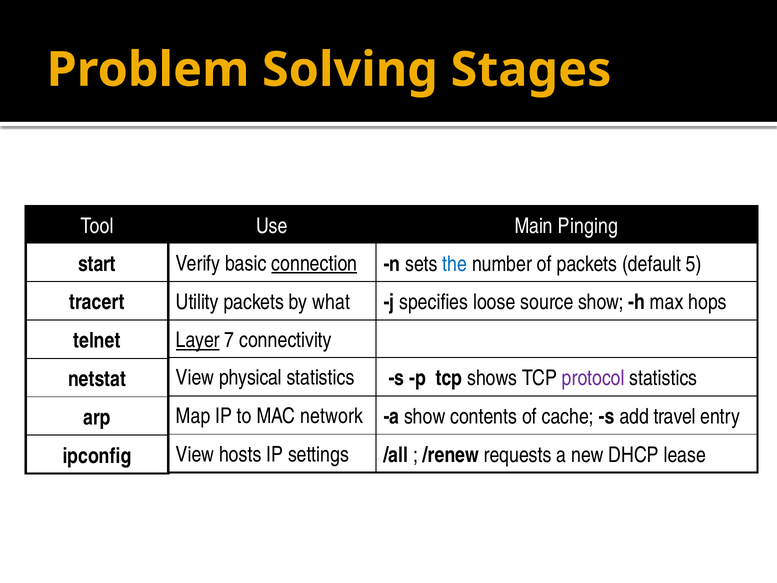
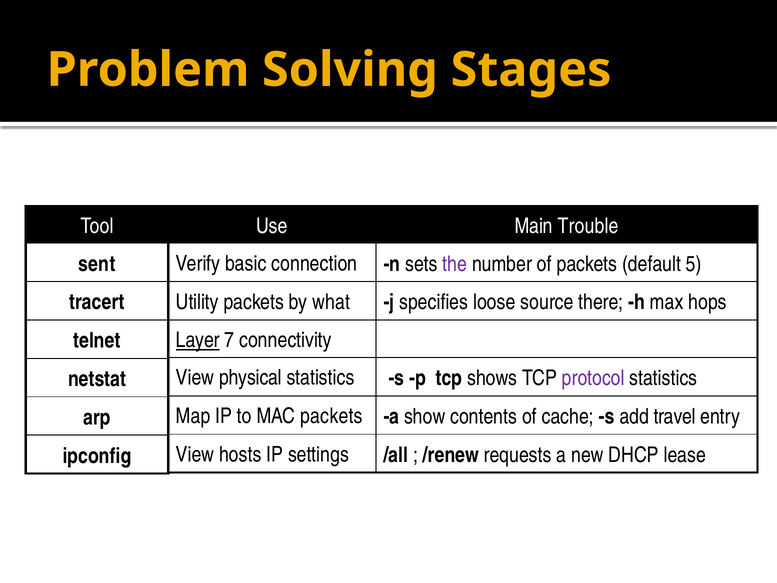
Pinging: Pinging -> Trouble
connection underline: present -> none
the colour: blue -> purple
start: start -> sent
source show: show -> there
MAC network: network -> packets
